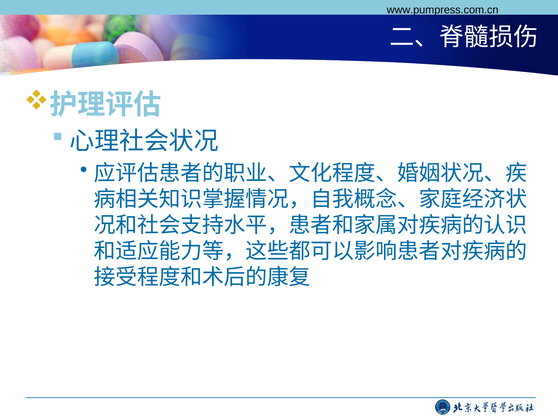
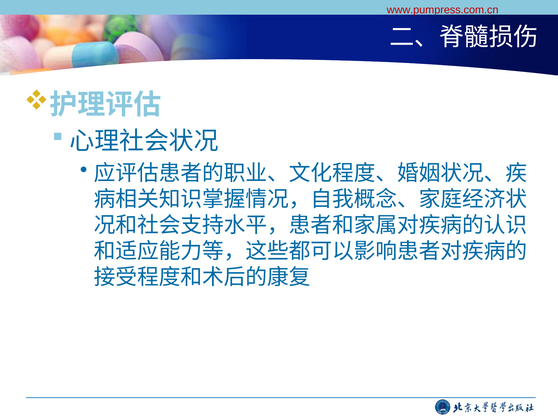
www.pumpress.com.cn colour: black -> red
